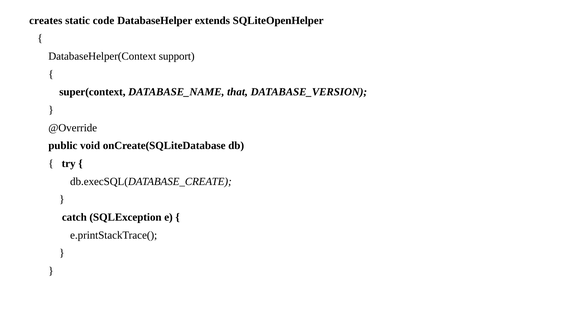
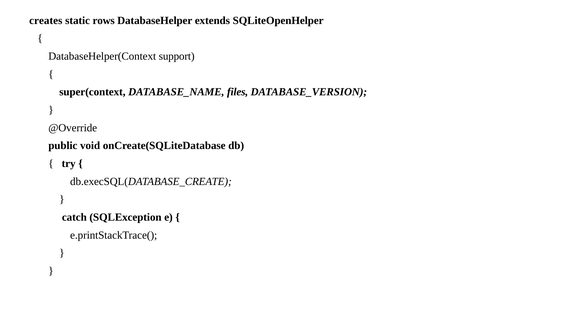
code: code -> rows
that: that -> files
